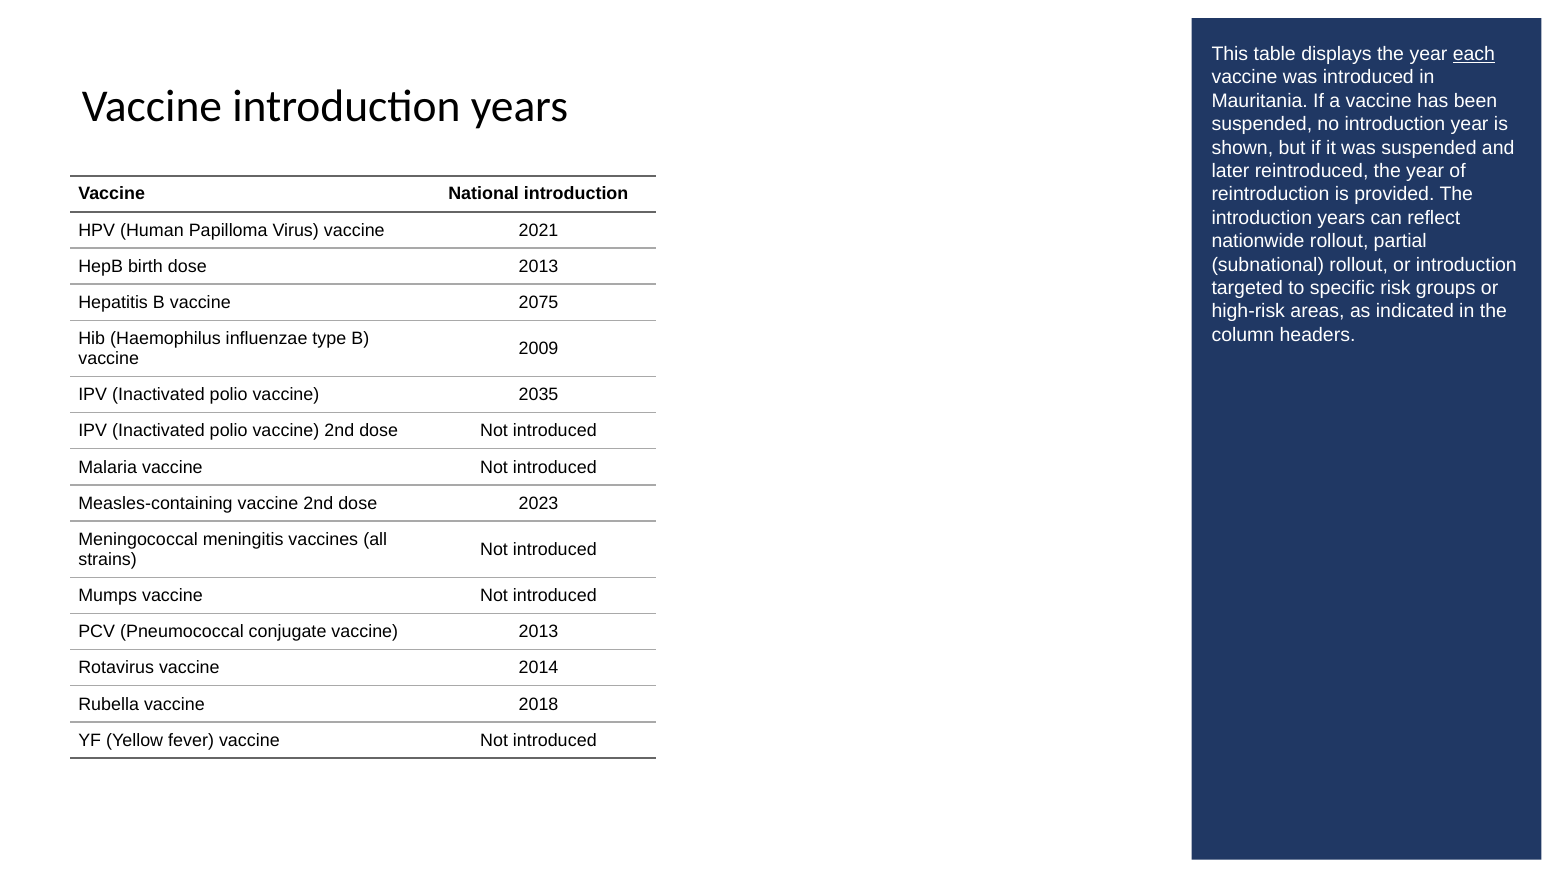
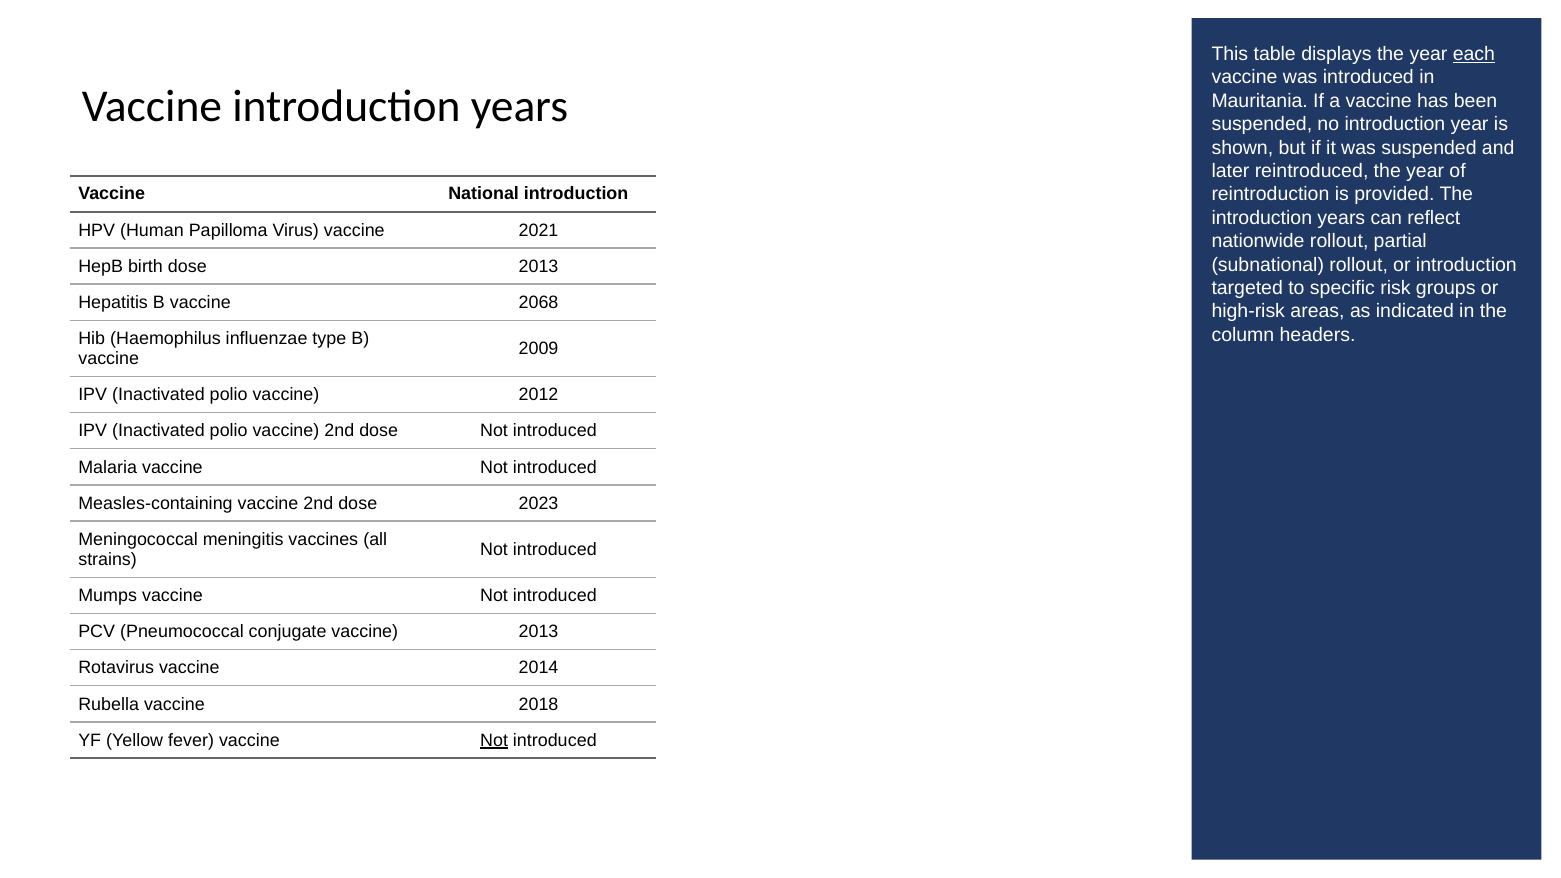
2075: 2075 -> 2068
2035: 2035 -> 2012
Not at (494, 740) underline: none -> present
